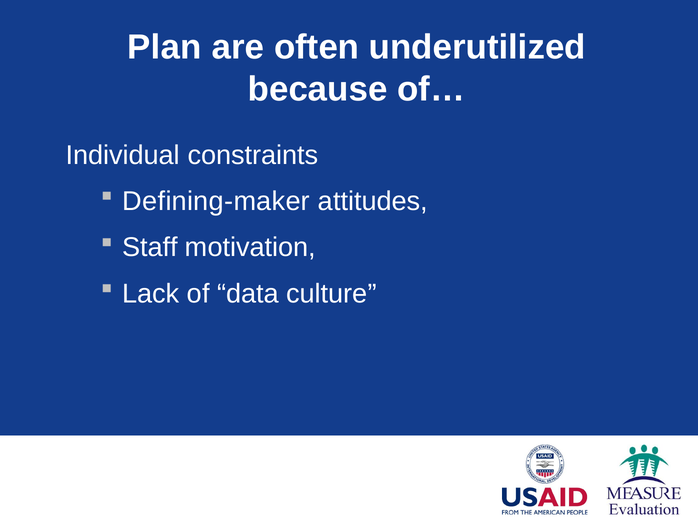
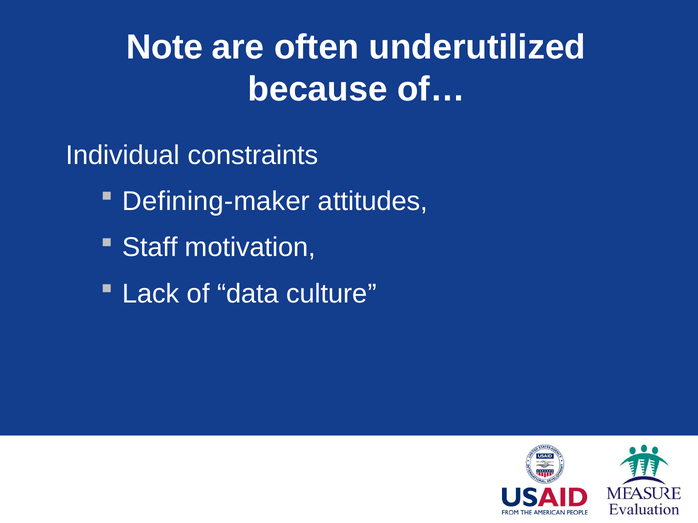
Plan: Plan -> Note
